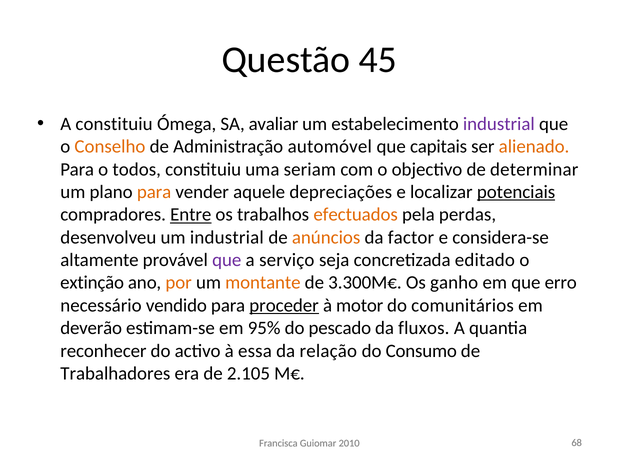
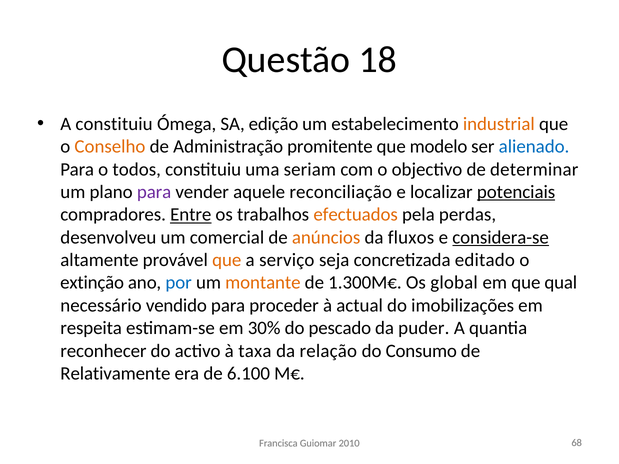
45: 45 -> 18
avaliar: avaliar -> edição
industrial at (499, 124) colour: purple -> orange
automóvel: automóvel -> promitente
capitais: capitais -> modelo
alienado colour: orange -> blue
para at (154, 192) colour: orange -> purple
depreciações: depreciações -> reconciliação
um industrial: industrial -> comercial
factor: factor -> fluxos
considera-se underline: none -> present
que at (227, 260) colour: purple -> orange
por colour: orange -> blue
3.300M€: 3.300M€ -> 1.300M€
ganho: ganho -> global
erro: erro -> qual
proceder underline: present -> none
motor: motor -> actual
comunitários: comunitários -> imobilizações
deverão: deverão -> respeita
95%: 95% -> 30%
fluxos: fluxos -> puder
essa: essa -> taxa
Trabalhadores: Trabalhadores -> Relativamente
2.105: 2.105 -> 6.100
